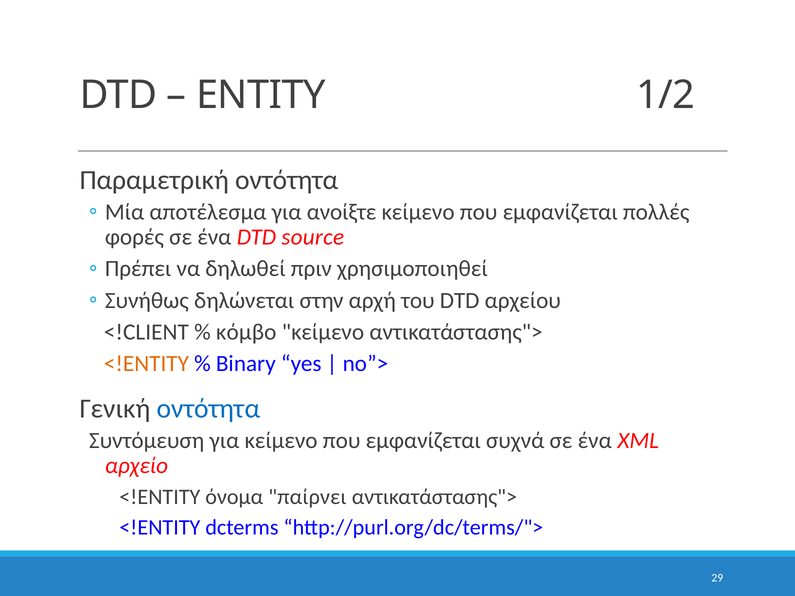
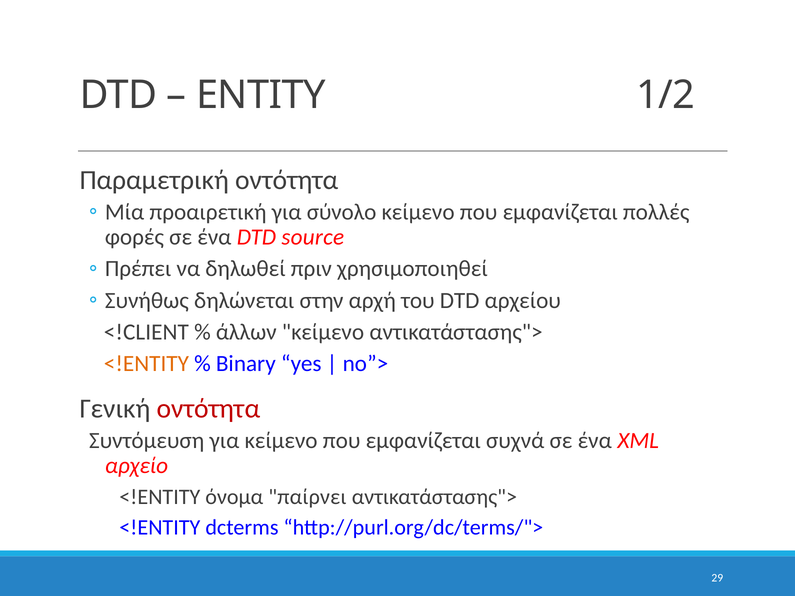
αποτέλεσμα: αποτέλεσμα -> προαιρετική
ανοίξτε: ανοίξτε -> σύνολο
κόμβο: κόμβο -> άλλων
οντότητα at (209, 409) colour: blue -> red
